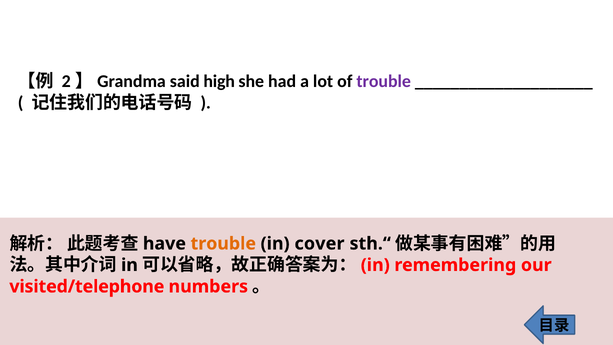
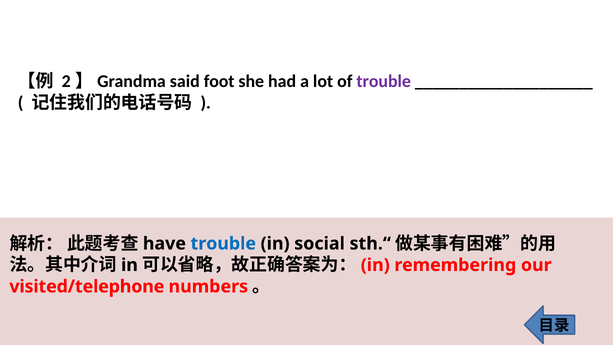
high: high -> foot
trouble at (223, 243) colour: orange -> blue
cover: cover -> social
